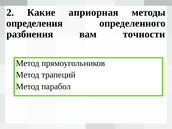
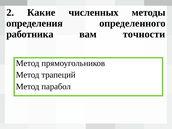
априорная: априорная -> численных
разбиения: разбиения -> работника
